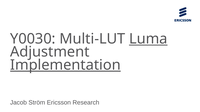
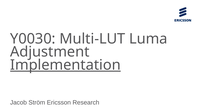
Luma underline: present -> none
